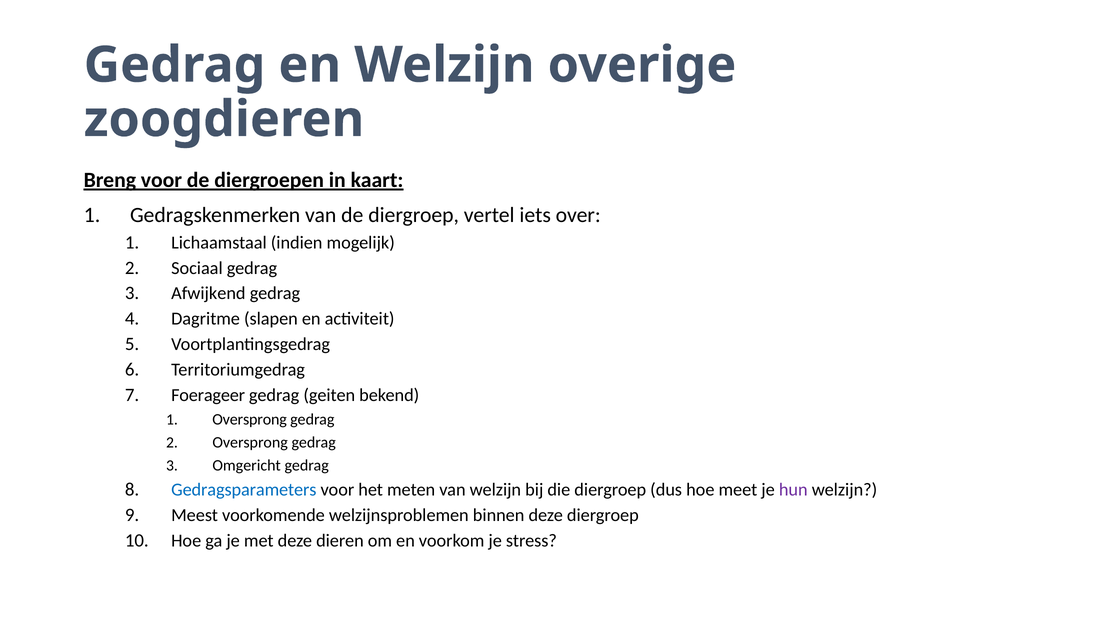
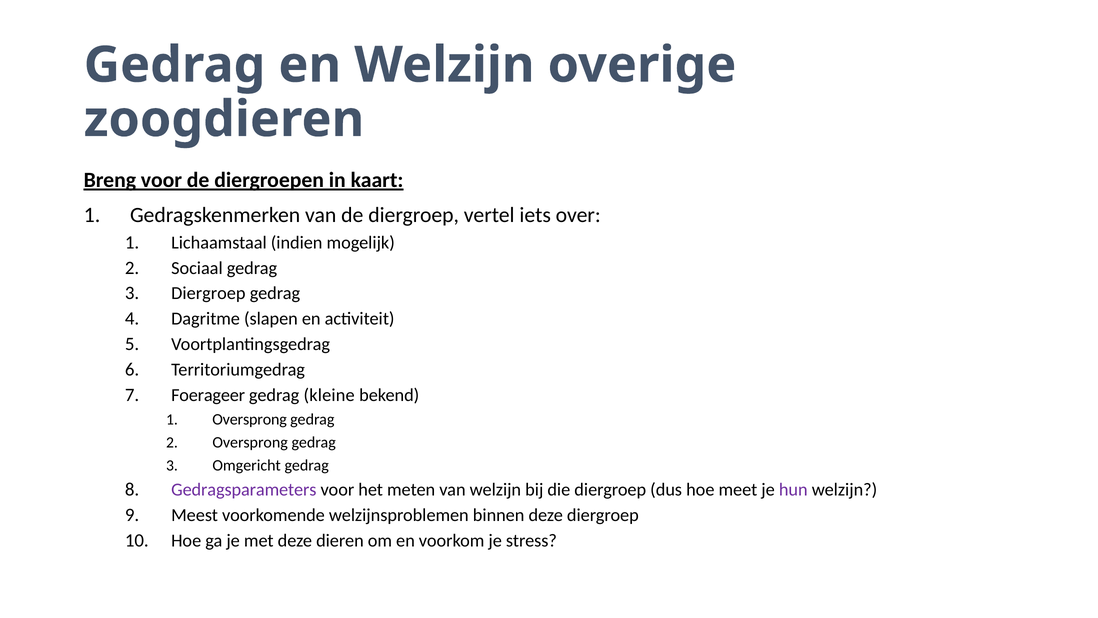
Afwijkend at (208, 293): Afwijkend -> Diergroep
geiten: geiten -> kleine
Gedragsparameters colour: blue -> purple
